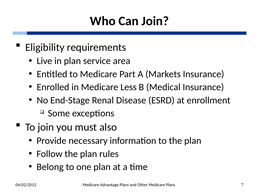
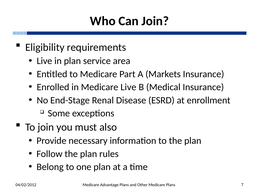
Medicare Less: Less -> Live
